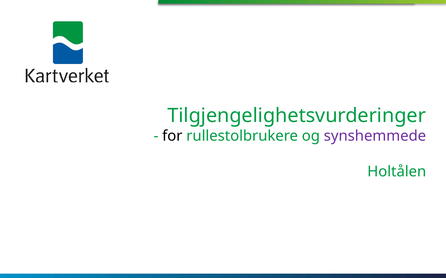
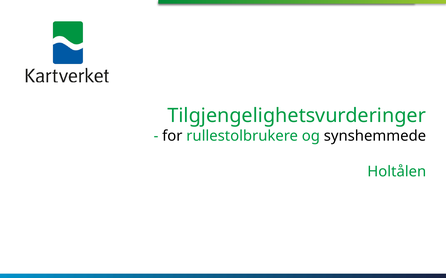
synshemmede colour: purple -> black
